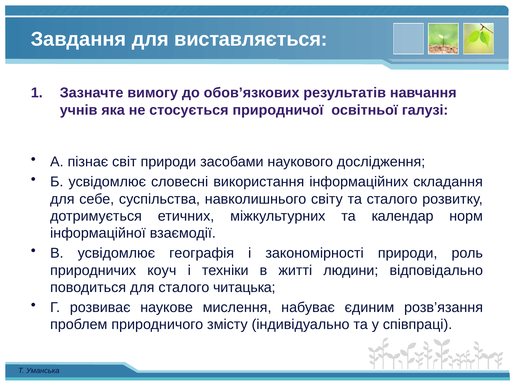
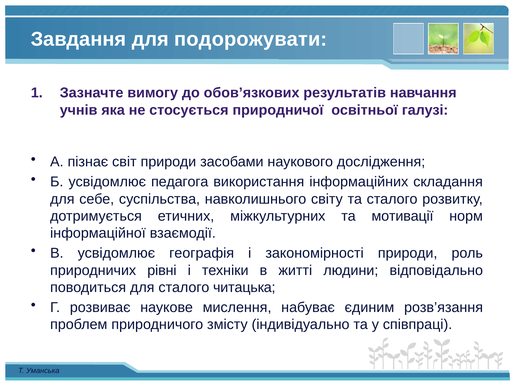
виставляється: виставляється -> подорожувати
словесні: словесні -> педагога
календар: календар -> мотивації
коуч: коуч -> рівні
